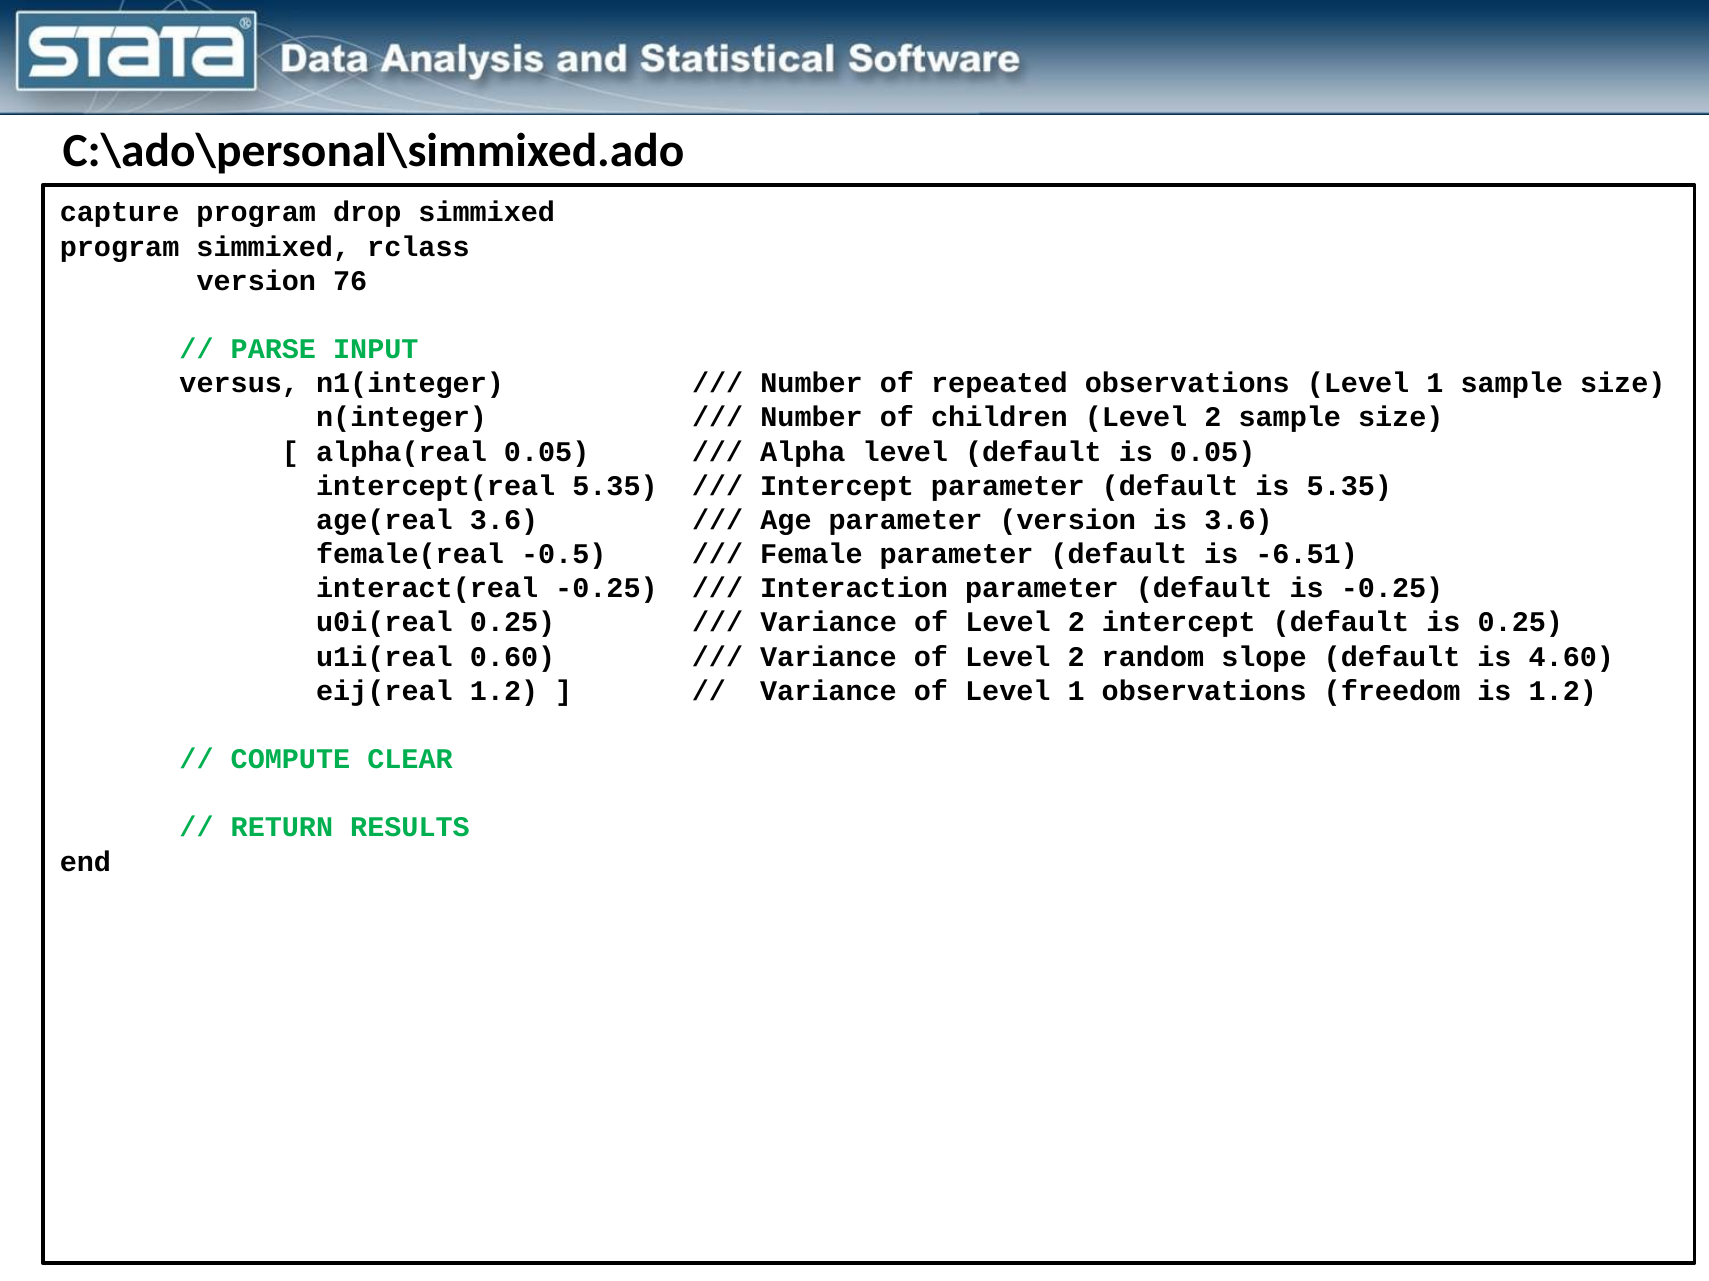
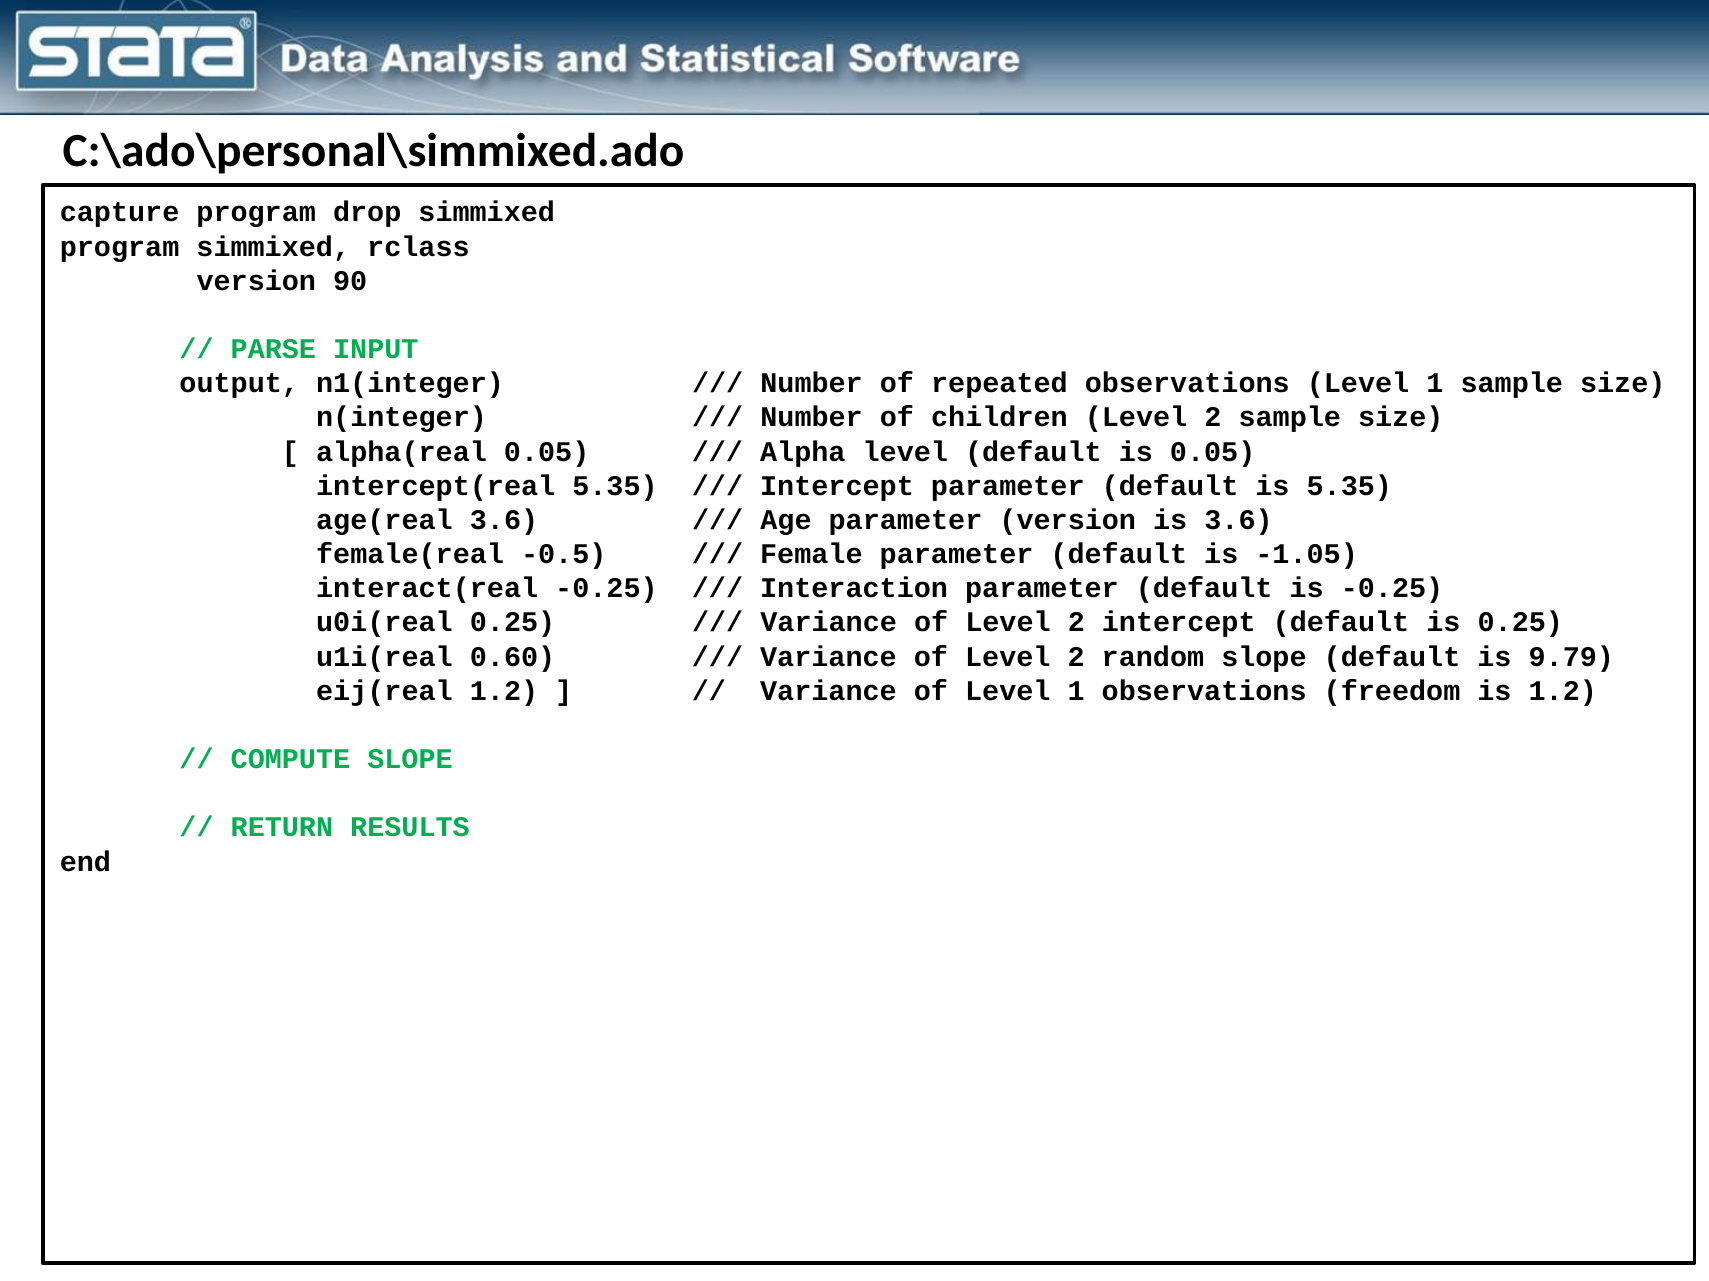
76: 76 -> 90
versus: versus -> output
-6.51: -6.51 -> -1.05
4.60: 4.60 -> 9.79
COMPUTE CLEAR: CLEAR -> SLOPE
